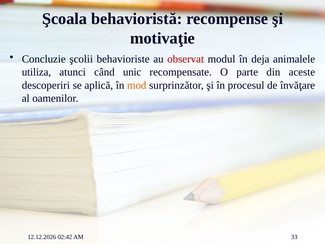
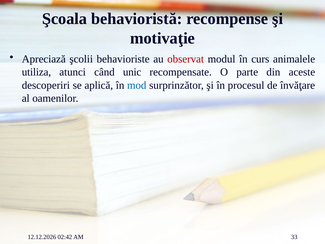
Concluzie: Concluzie -> Apreciază
deja: deja -> curs
mod colour: orange -> blue
